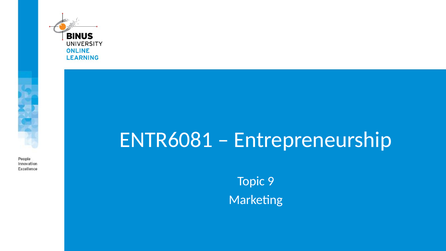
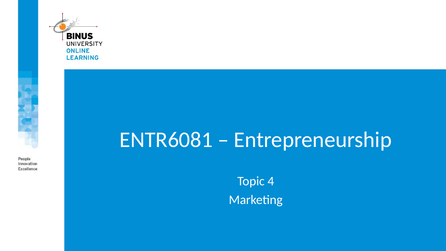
9: 9 -> 4
